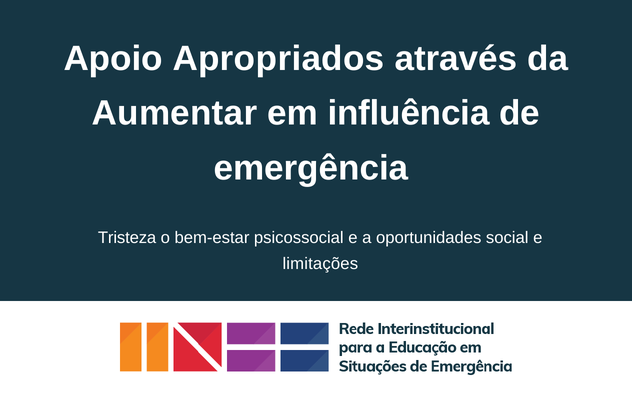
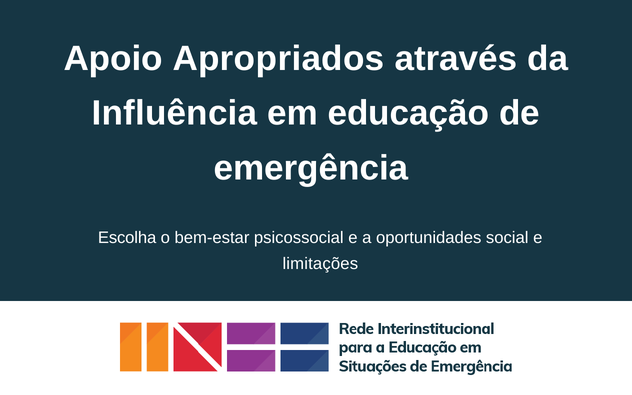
Aumentar: Aumentar -> Influência
influência: influência -> educação
Tristeza: Tristeza -> Escolha
